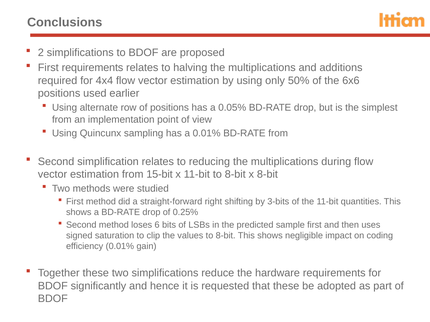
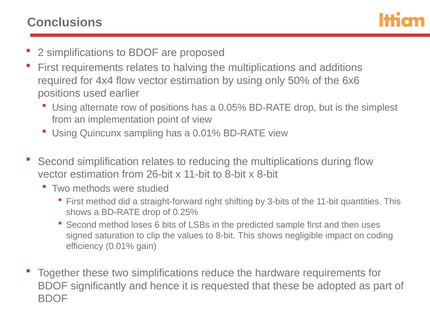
BD-RATE from: from -> view
15-bit: 15-bit -> 26-bit
